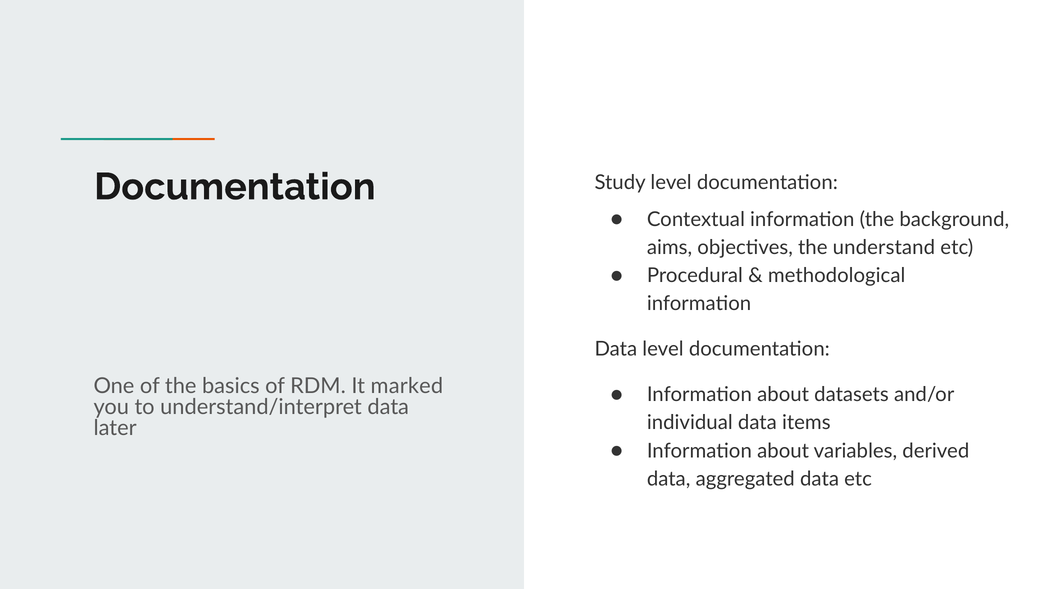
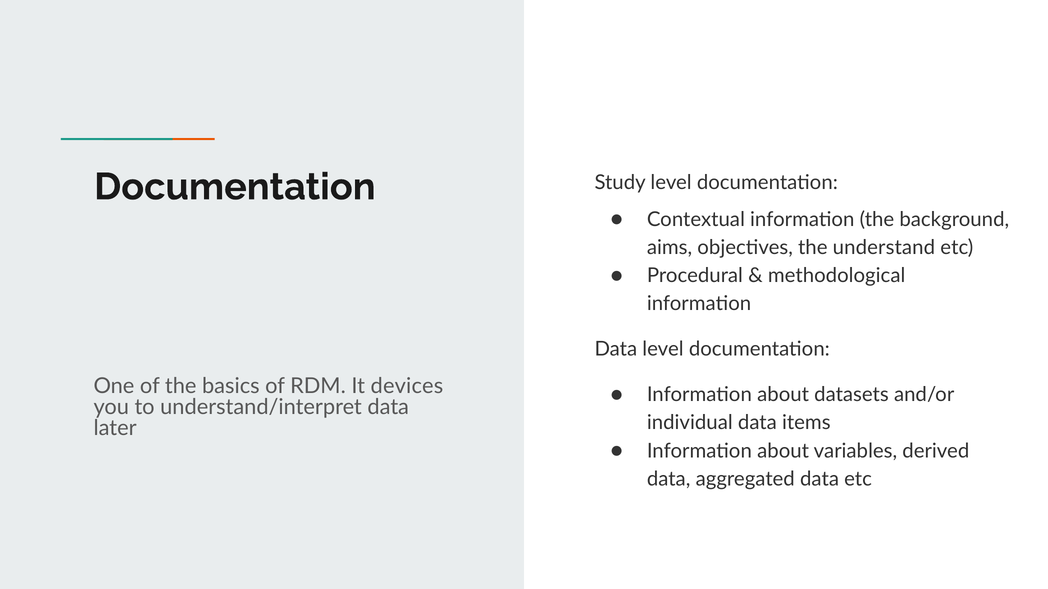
marked: marked -> devices
